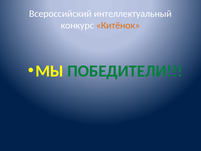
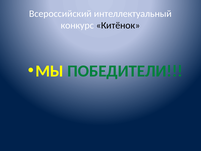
Китёнок colour: orange -> black
